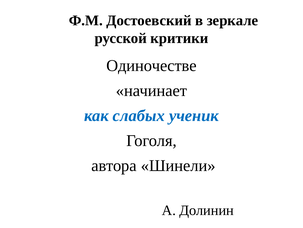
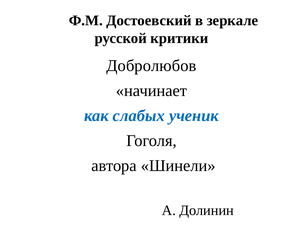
Одиночестве: Одиночестве -> Добролюбов
